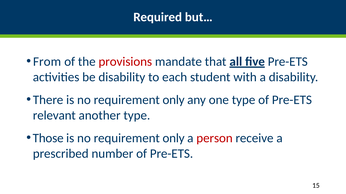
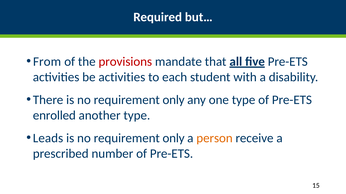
be disability: disability -> activities
relevant: relevant -> enrolled
Those: Those -> Leads
person colour: red -> orange
